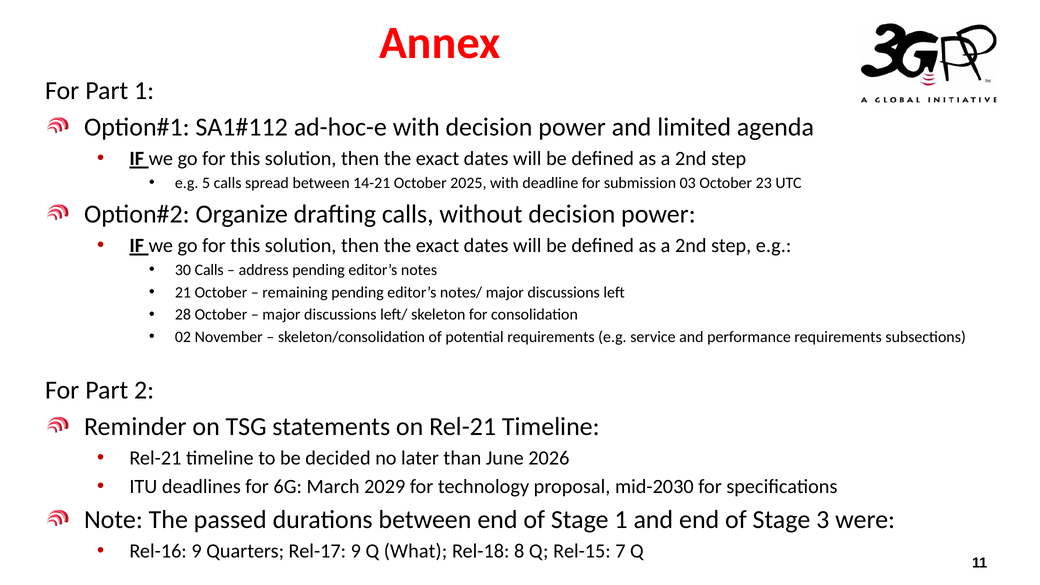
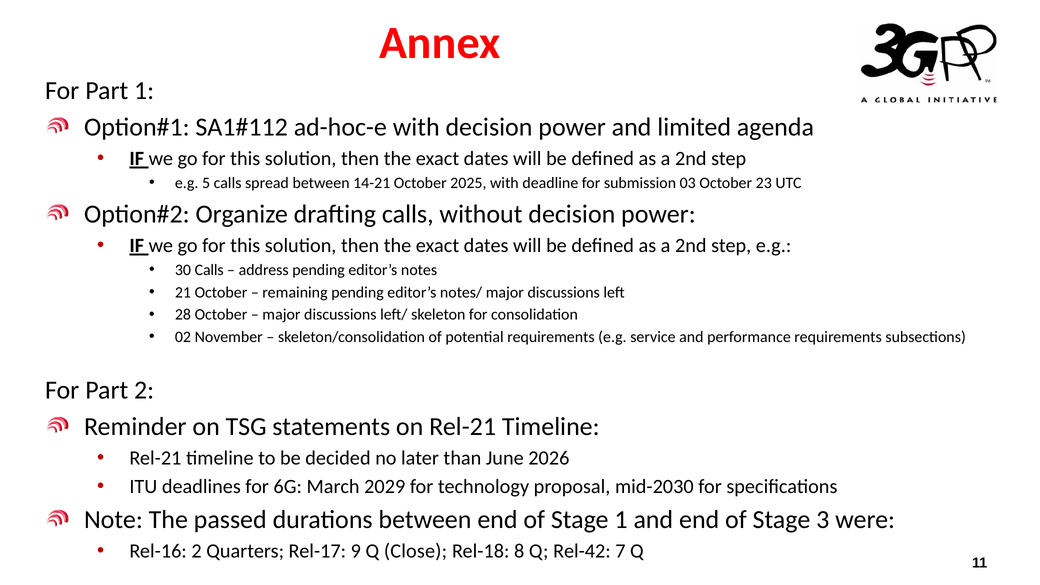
Rel-16 9: 9 -> 2
What: What -> Close
Rel-15: Rel-15 -> Rel-42
